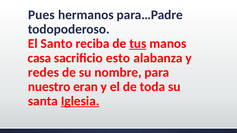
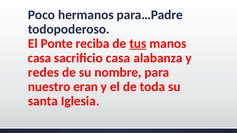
Pues: Pues -> Poco
Santo: Santo -> Ponte
sacrificio esto: esto -> casa
Iglesia underline: present -> none
